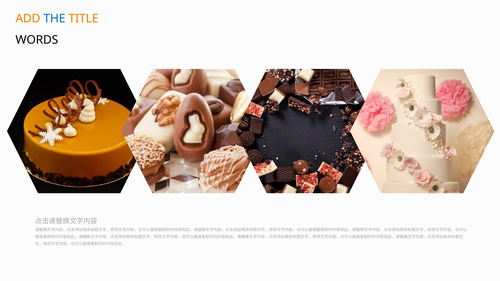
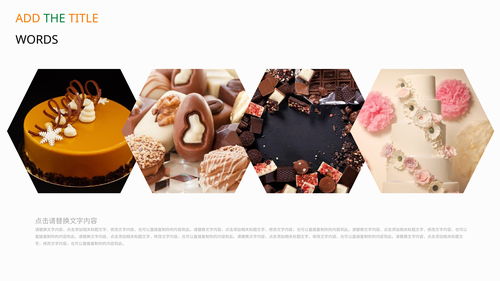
THE colour: blue -> green
